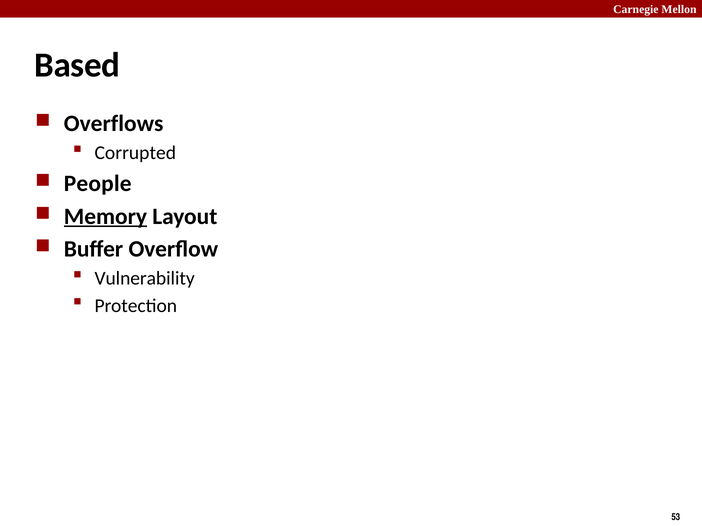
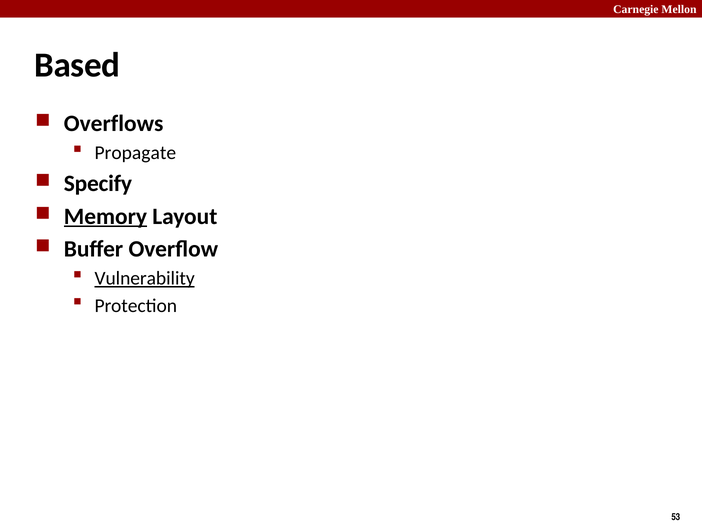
Corrupted: Corrupted -> Propagate
People: People -> Specify
Vulnerability underline: none -> present
